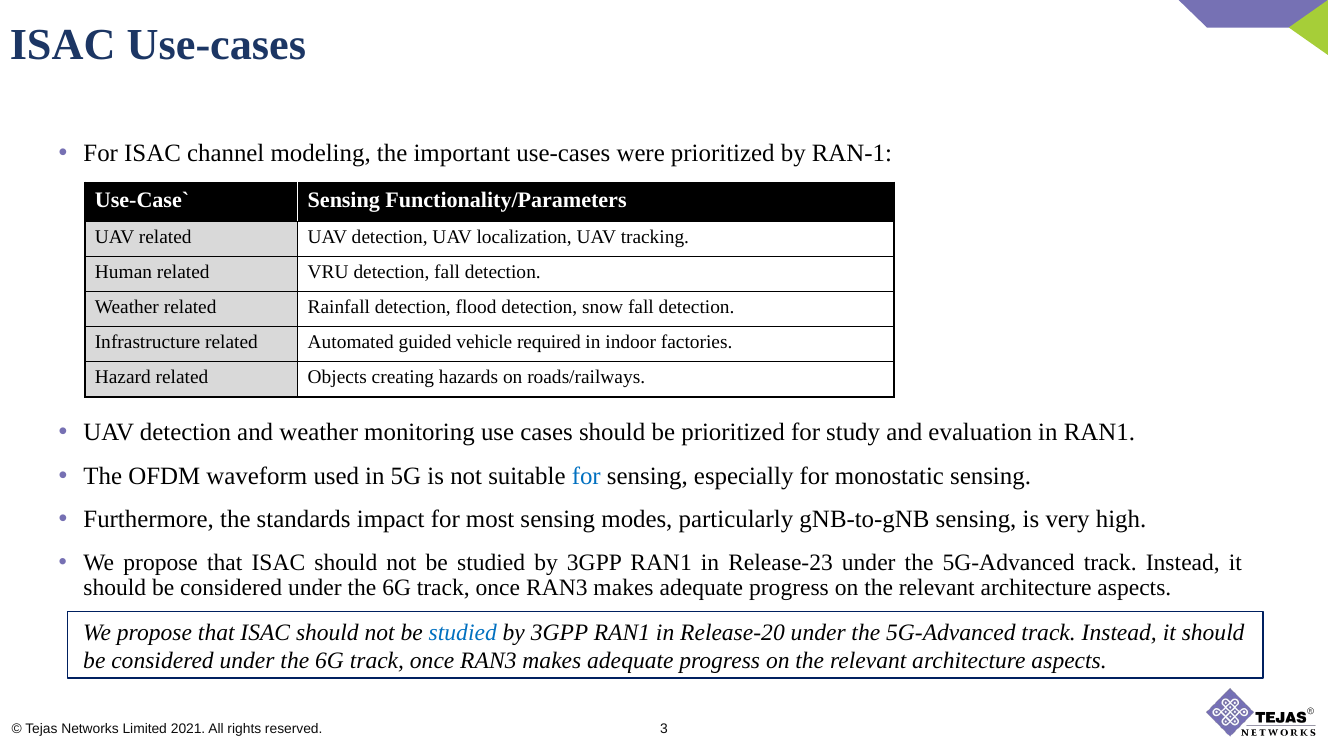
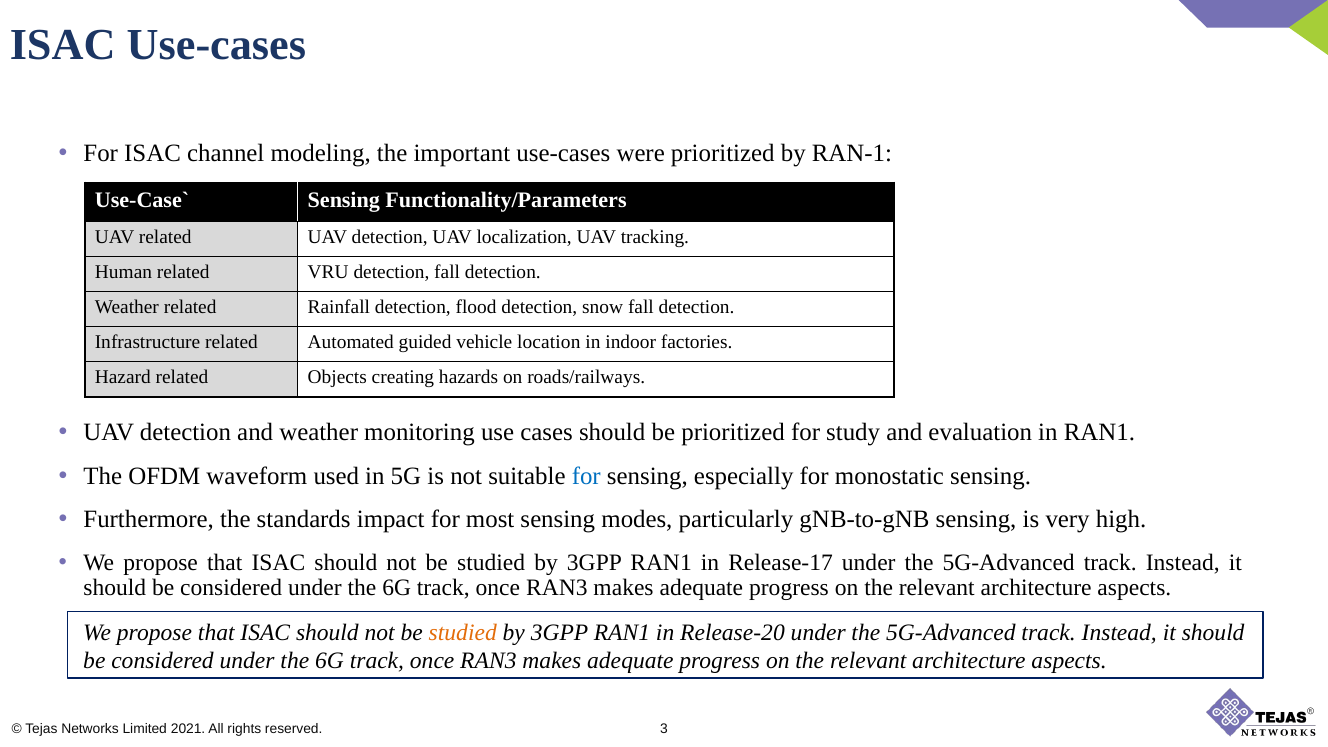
required: required -> location
Release-23: Release-23 -> Release-17
studied at (463, 632) colour: blue -> orange
